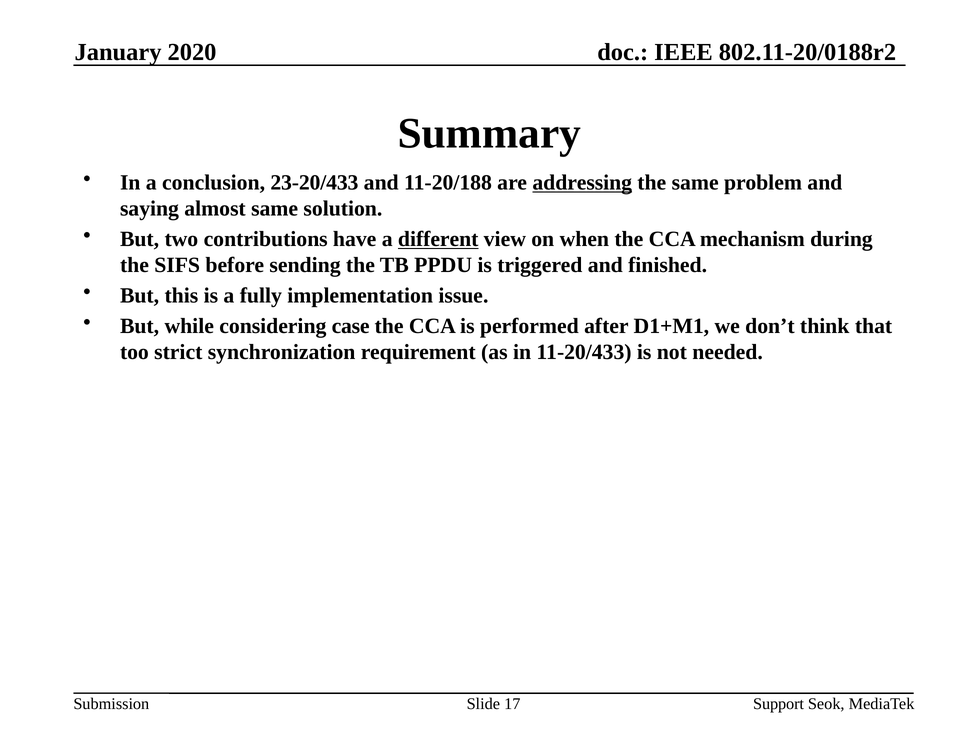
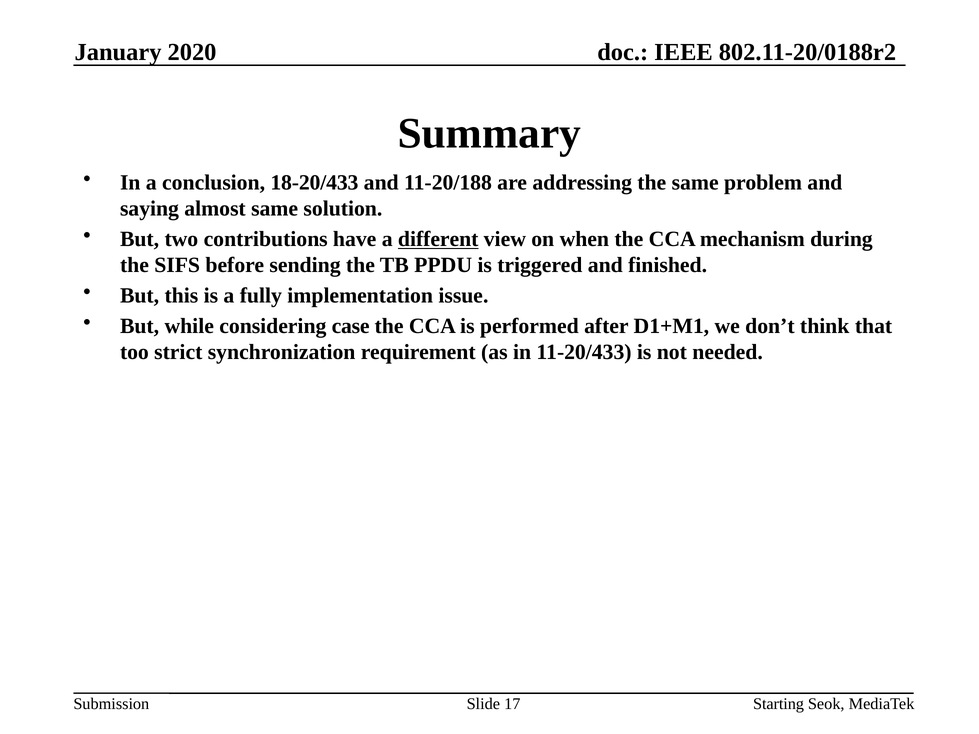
23-20/433: 23-20/433 -> 18-20/433
addressing underline: present -> none
Support: Support -> Starting
